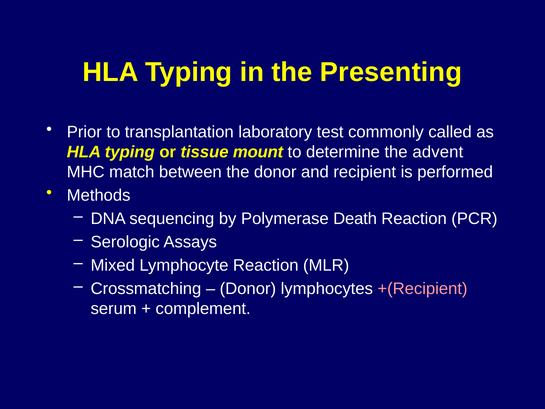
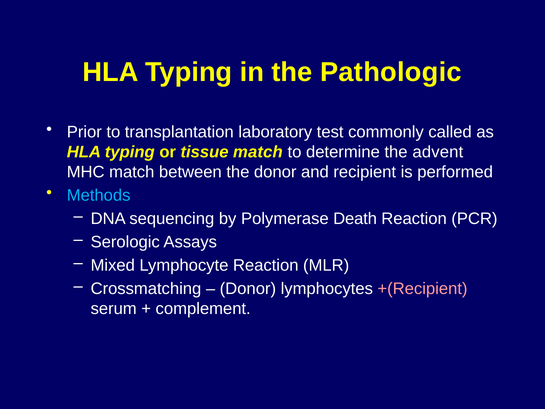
Presenting: Presenting -> Pathologic
tissue mount: mount -> match
Methods colour: white -> light blue
